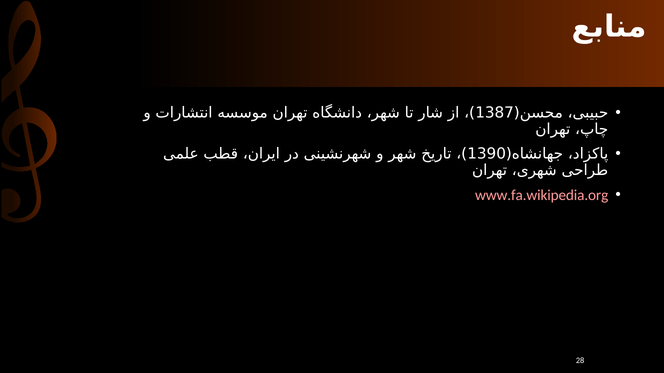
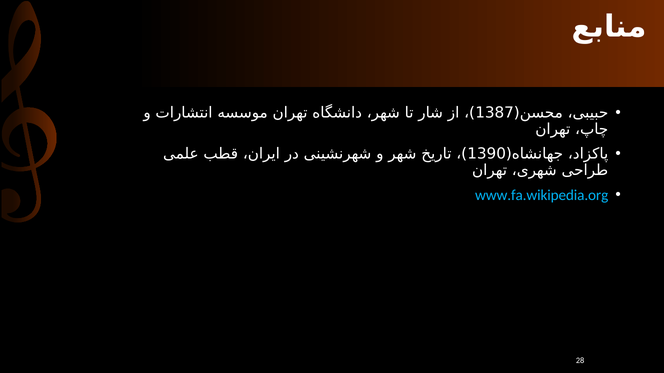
www.fa.wikipedia.org colour: pink -> light blue
